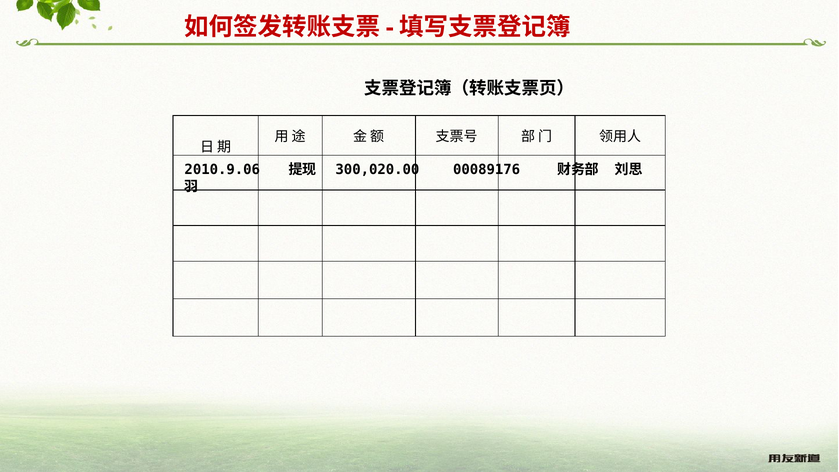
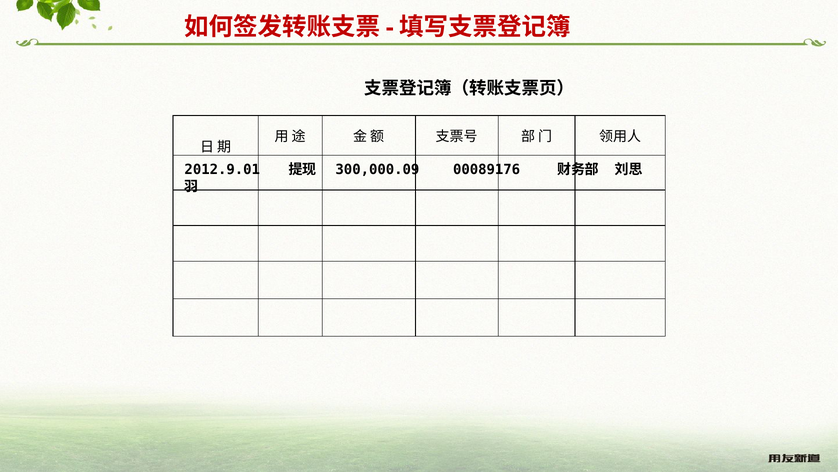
2010.9.06: 2010.9.06 -> 2012.9.01
300,020.00: 300,020.00 -> 300,000.09
